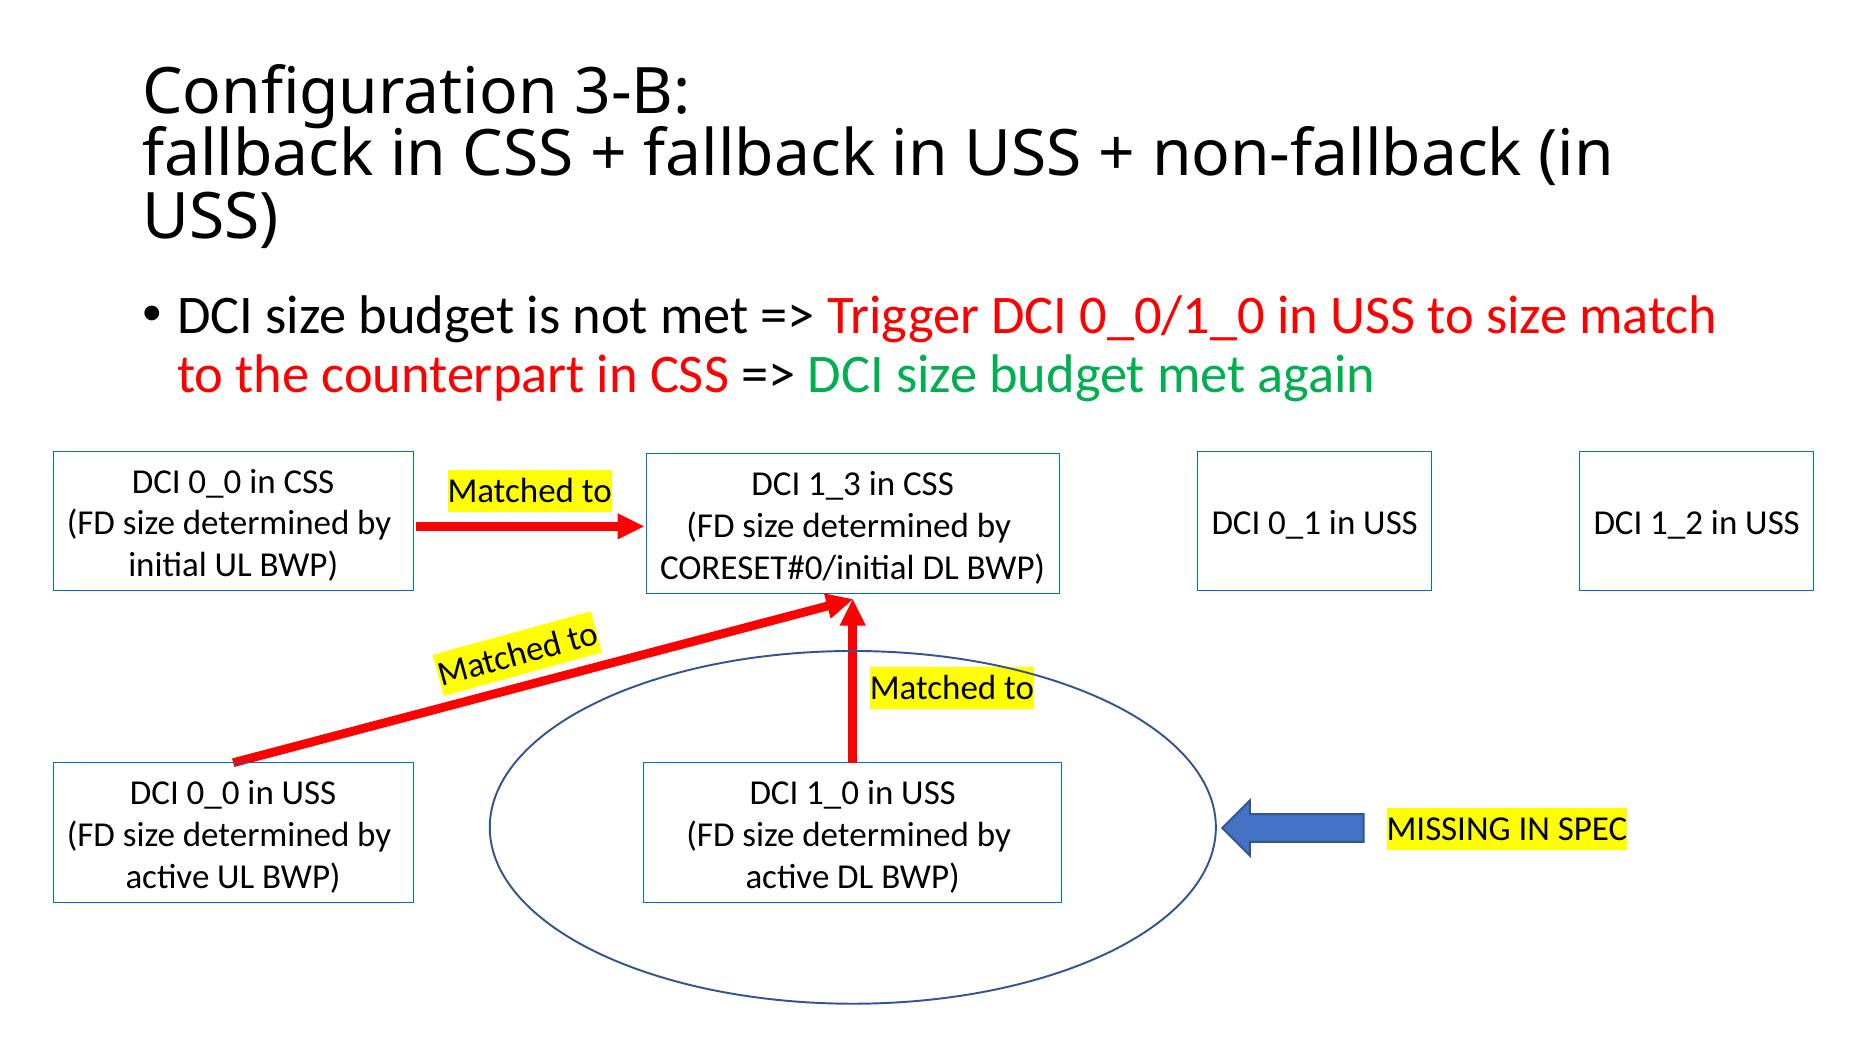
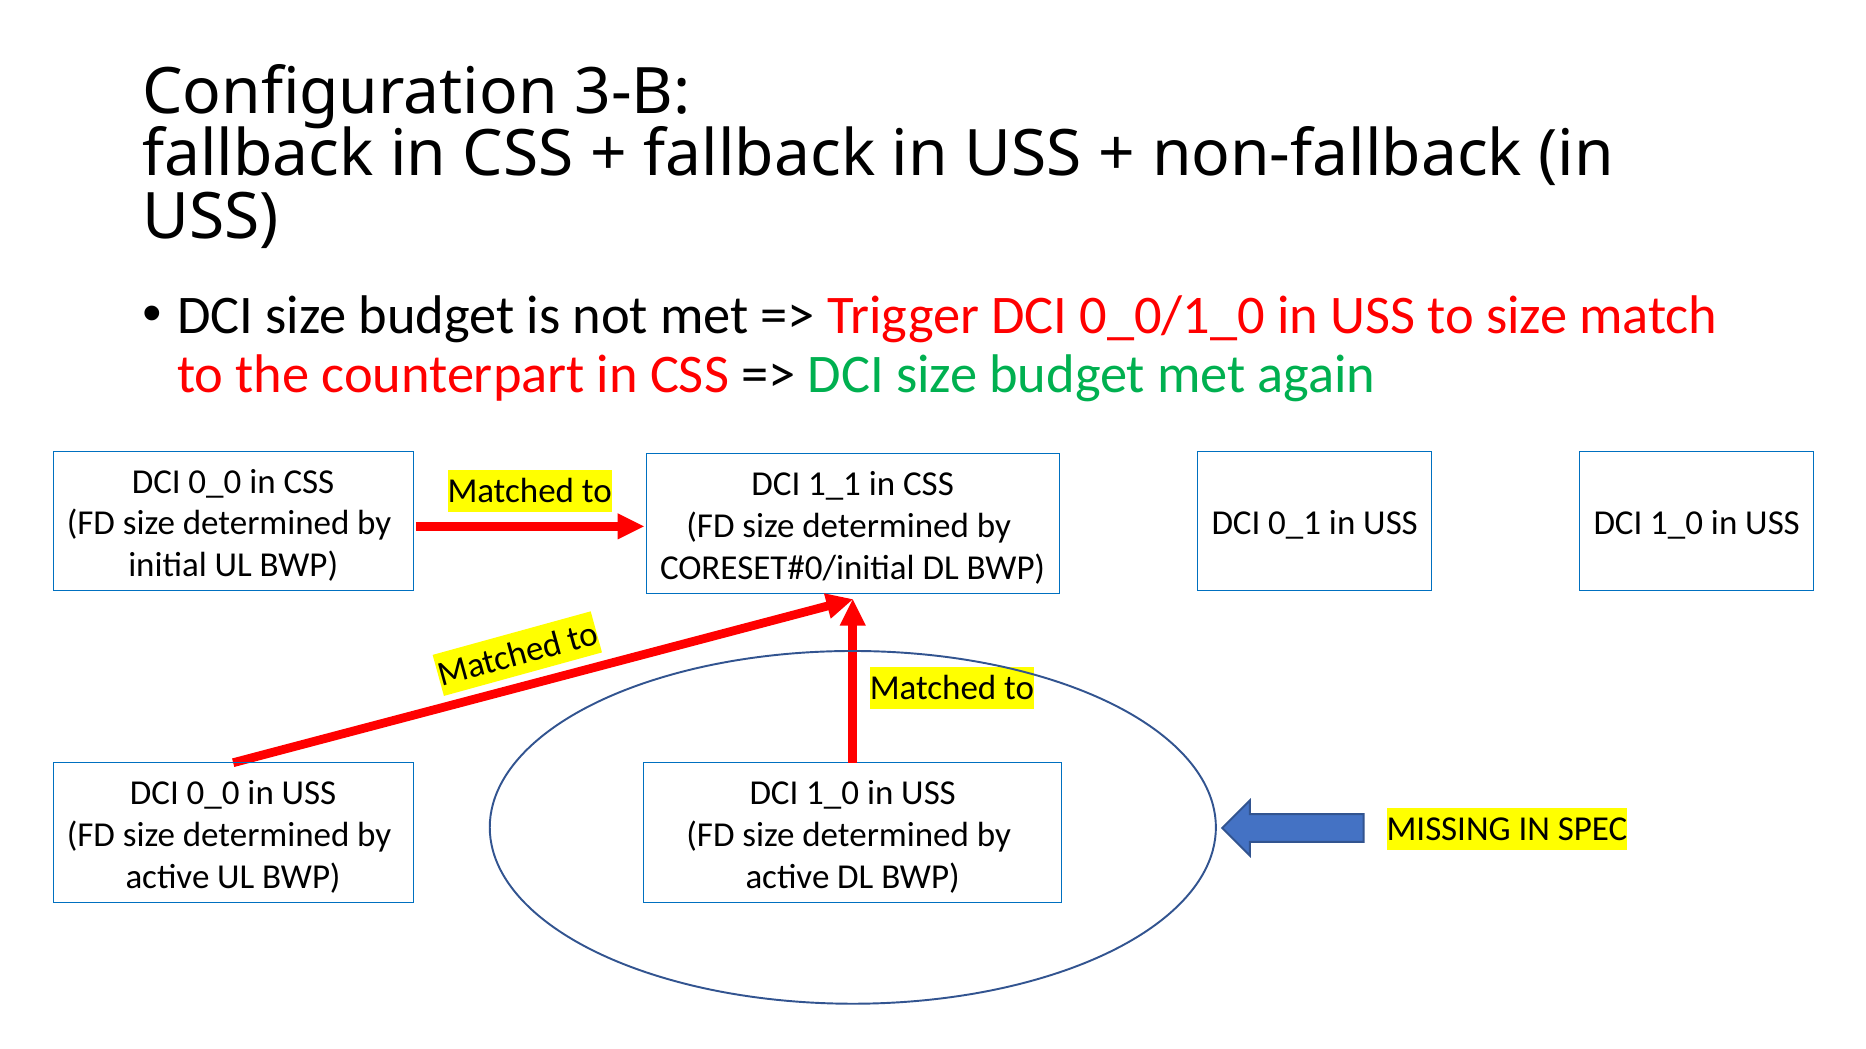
1_3: 1_3 -> 1_1
USS DCI 1_2: 1_2 -> 1_0
